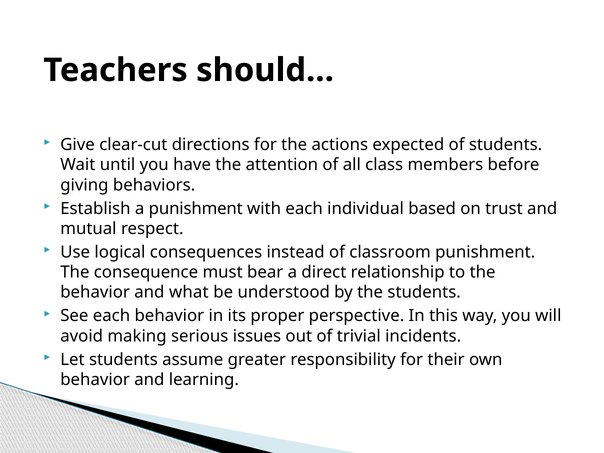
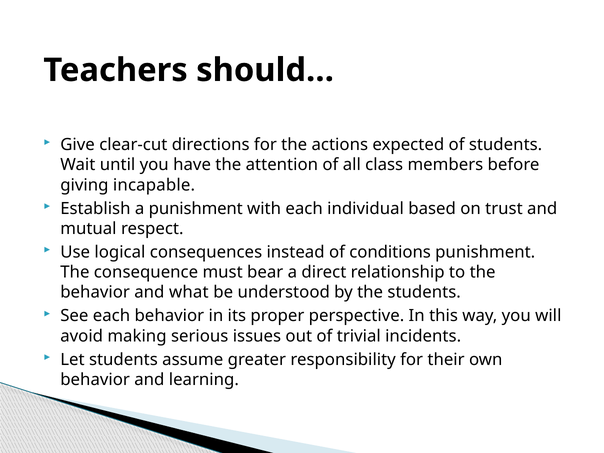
behaviors: behaviors -> incapable
classroom: classroom -> conditions
